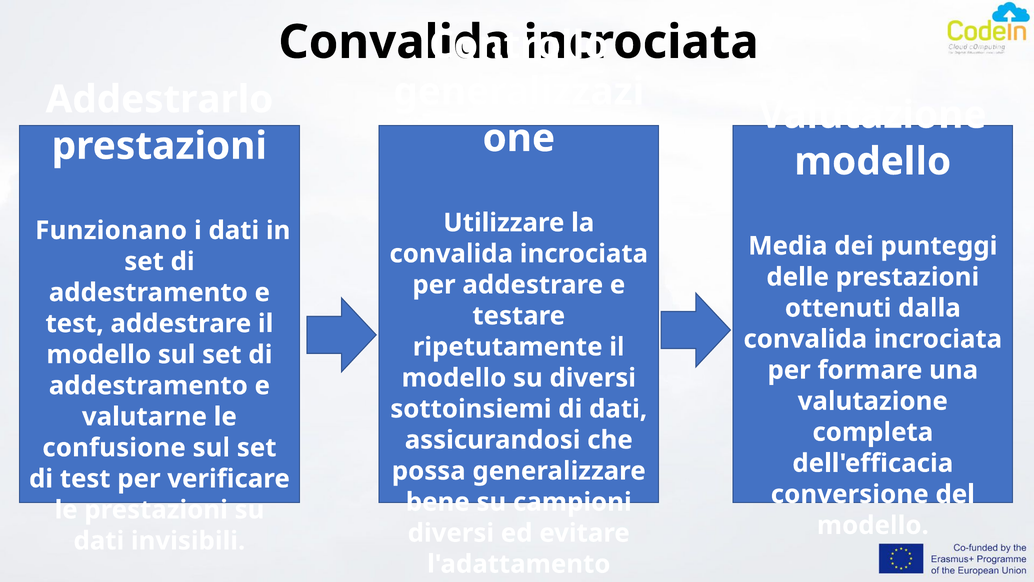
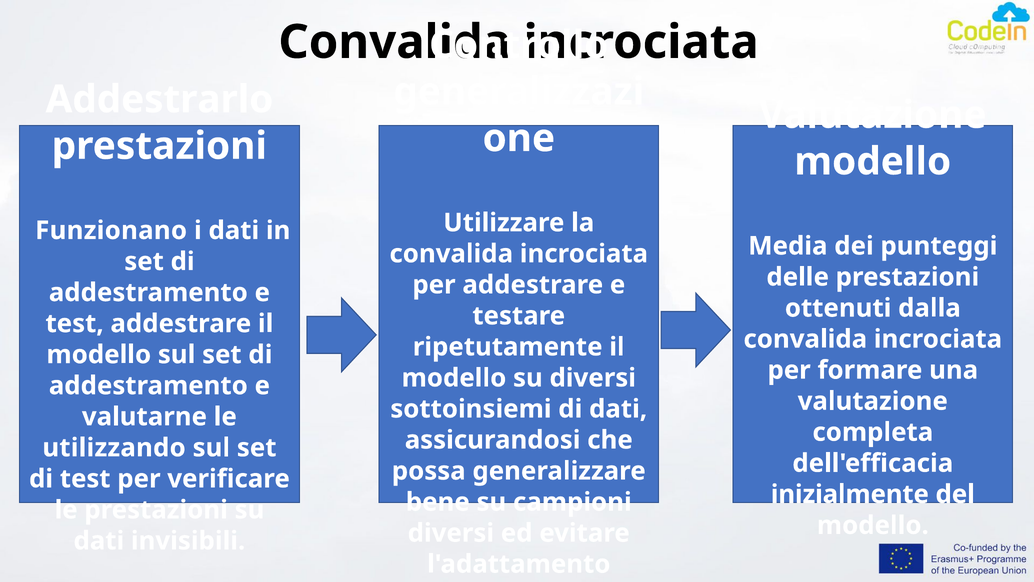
confusione: confusione -> utilizzando
conversione: conversione -> inizialmente
